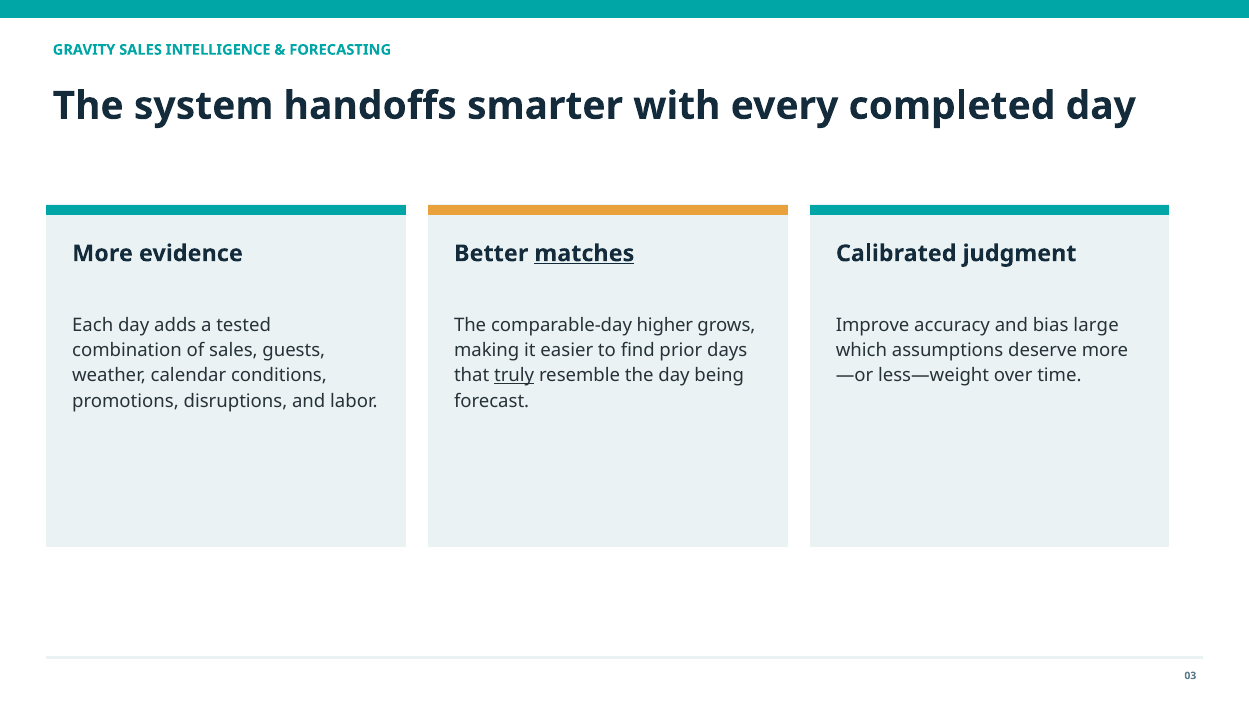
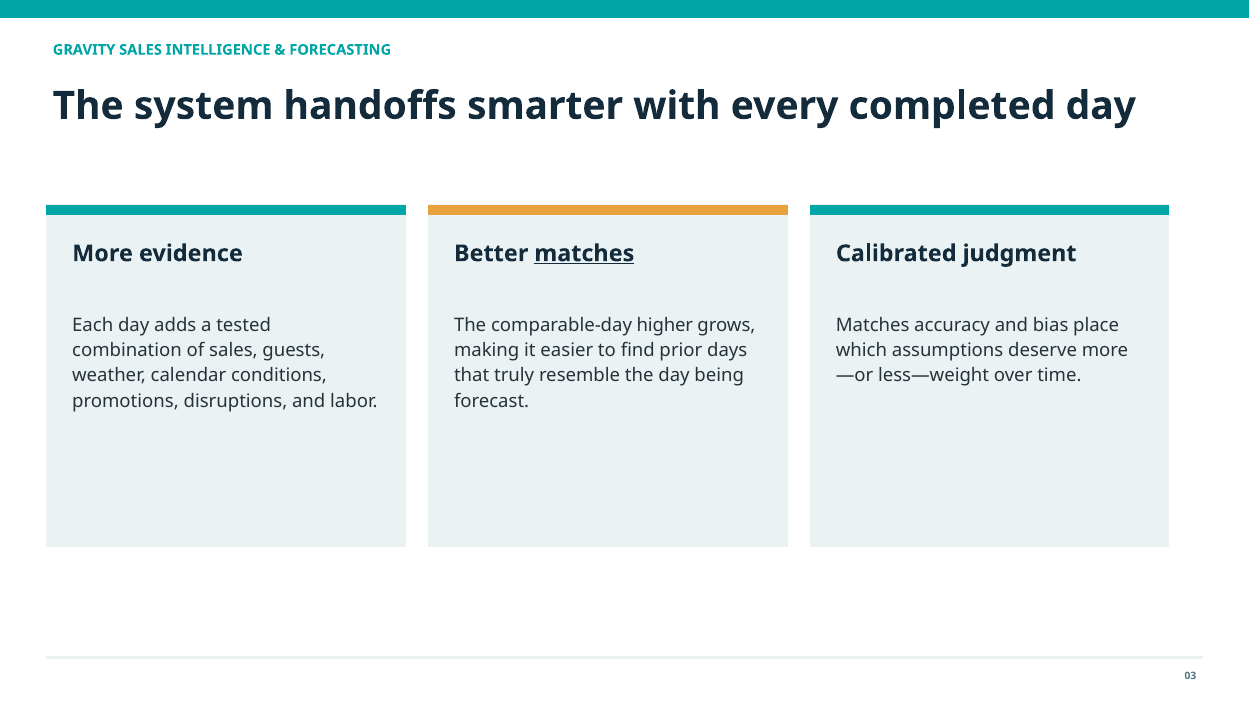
Improve at (873, 325): Improve -> Matches
large: large -> place
truly underline: present -> none
